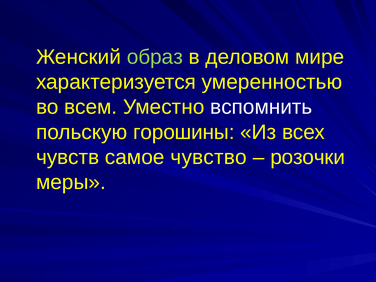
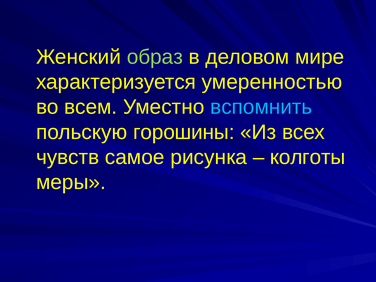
вспомнить colour: white -> light blue
чувство: чувство -> рисунка
розочки: розочки -> колготы
